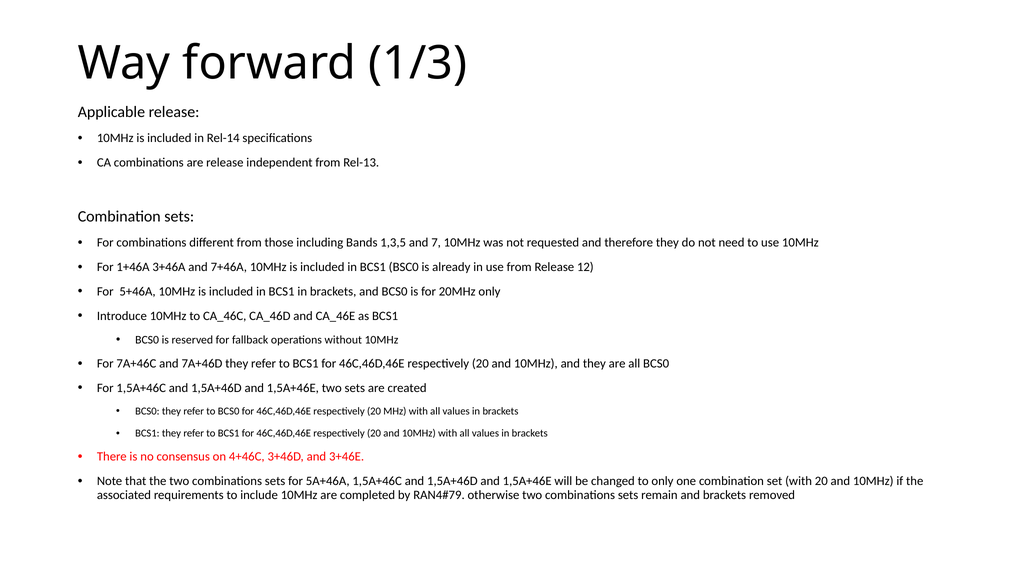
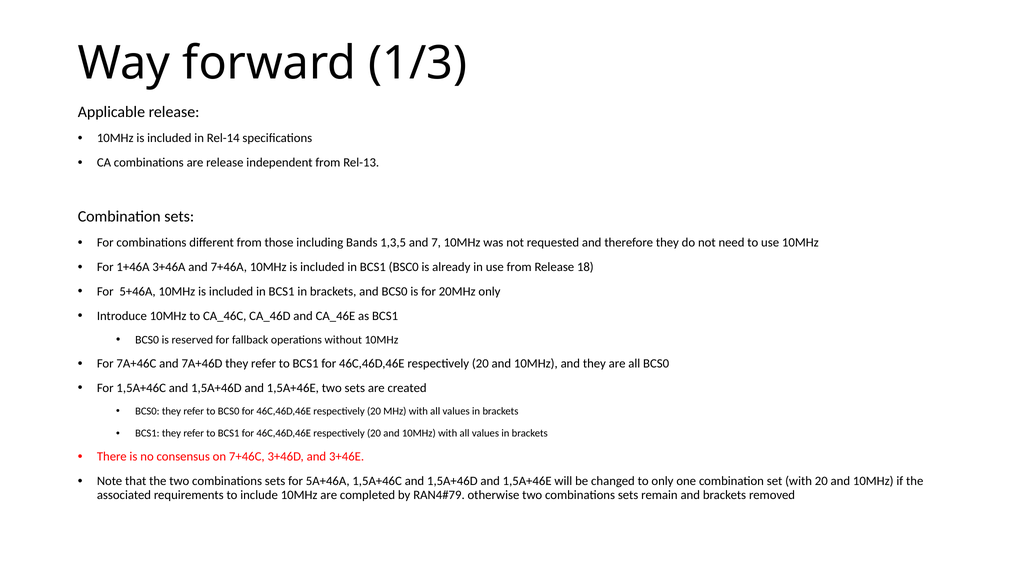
12: 12 -> 18
4+46C: 4+46C -> 7+46C
